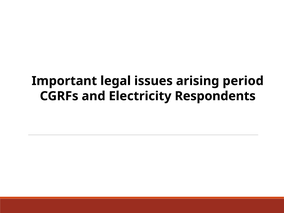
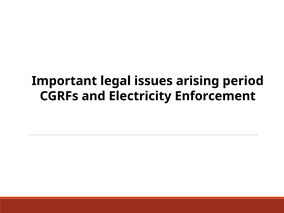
Respondents: Respondents -> Enforcement
